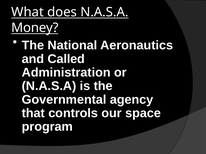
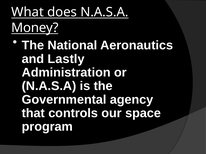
Called: Called -> Lastly
